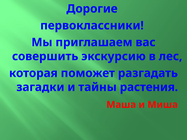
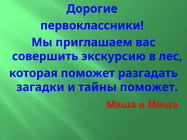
тайны растения: растения -> поможет
